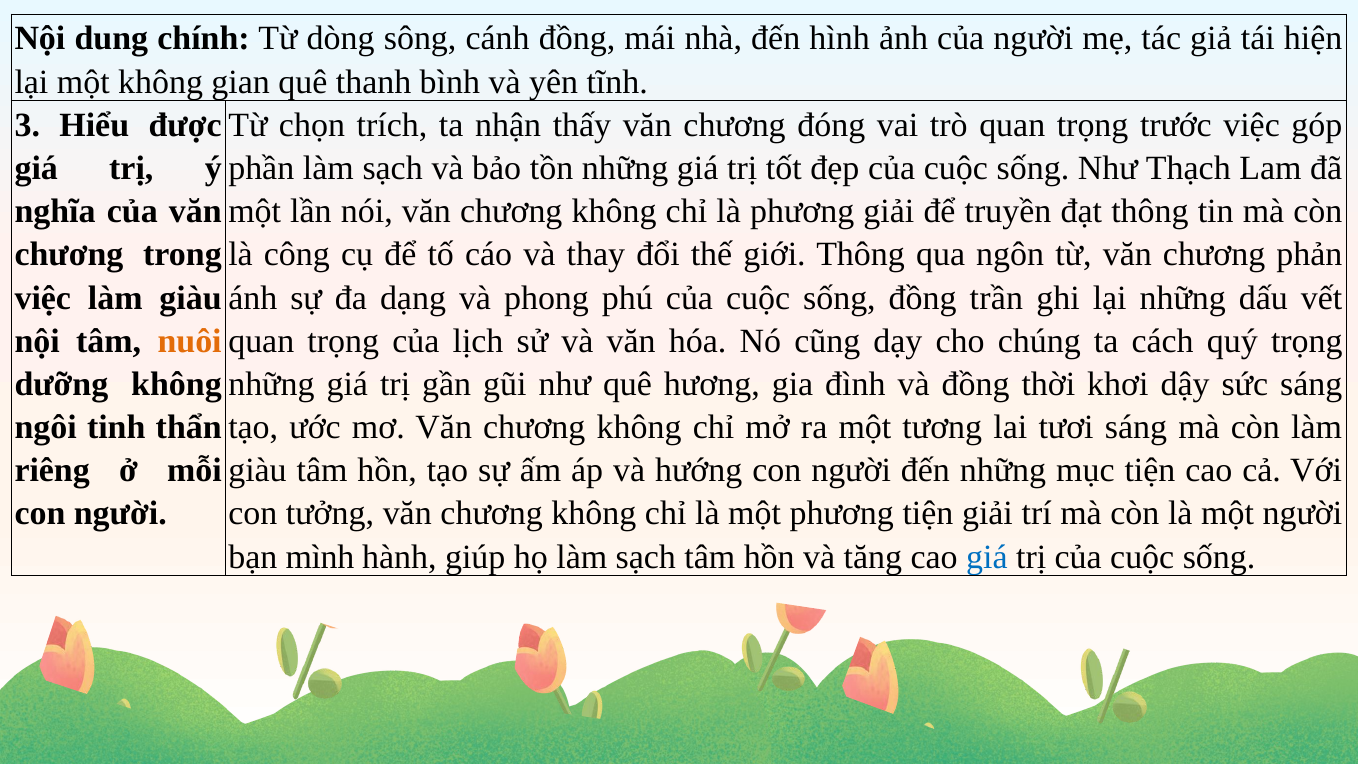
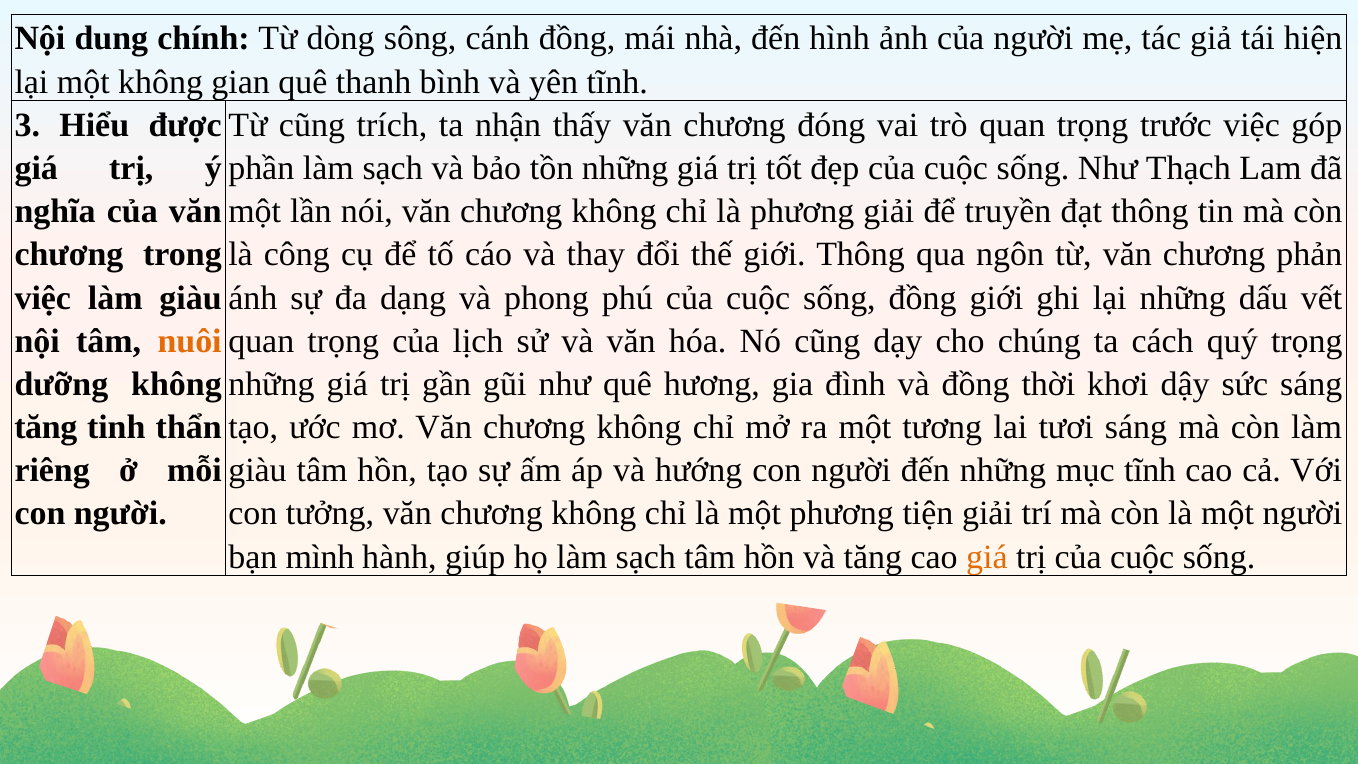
Từ chọn: chọn -> cũng
đồng trần: trần -> giới
ngôi at (46, 427): ngôi -> tăng
mục tiện: tiện -> tĩnh
giá at (987, 557) colour: blue -> orange
